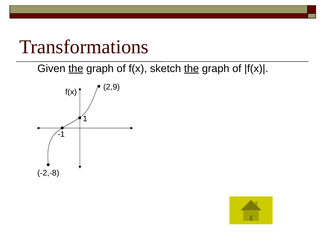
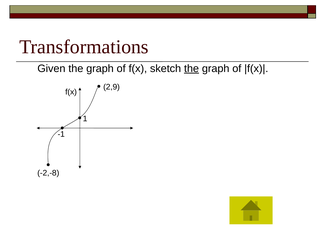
the at (76, 69) underline: present -> none
